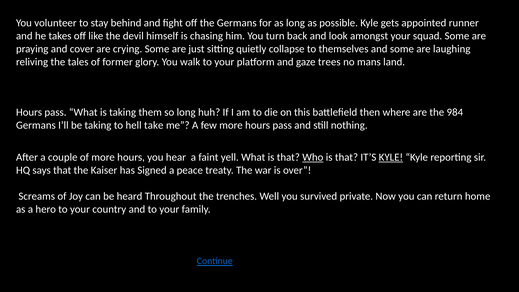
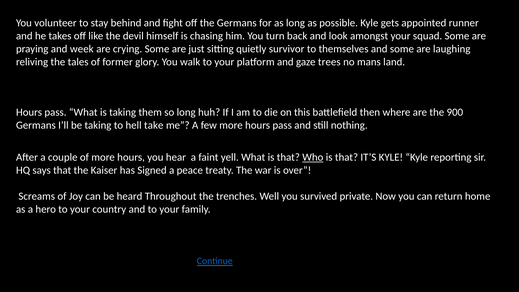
cover: cover -> week
collapse: collapse -> survivor
984: 984 -> 900
KYLE at (391, 157) underline: present -> none
